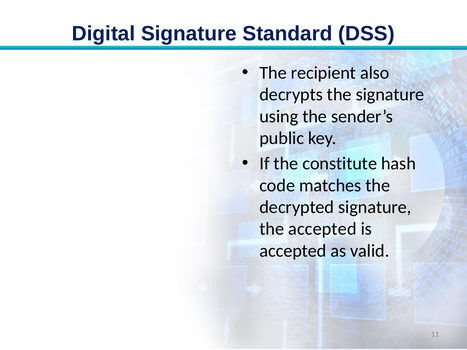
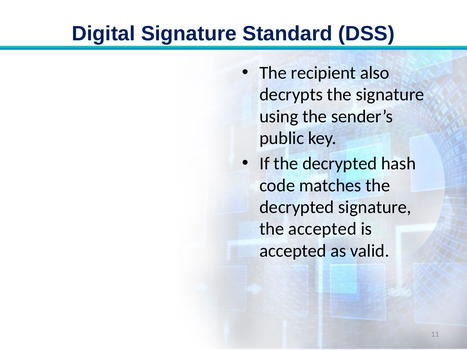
If the constitute: constitute -> decrypted
